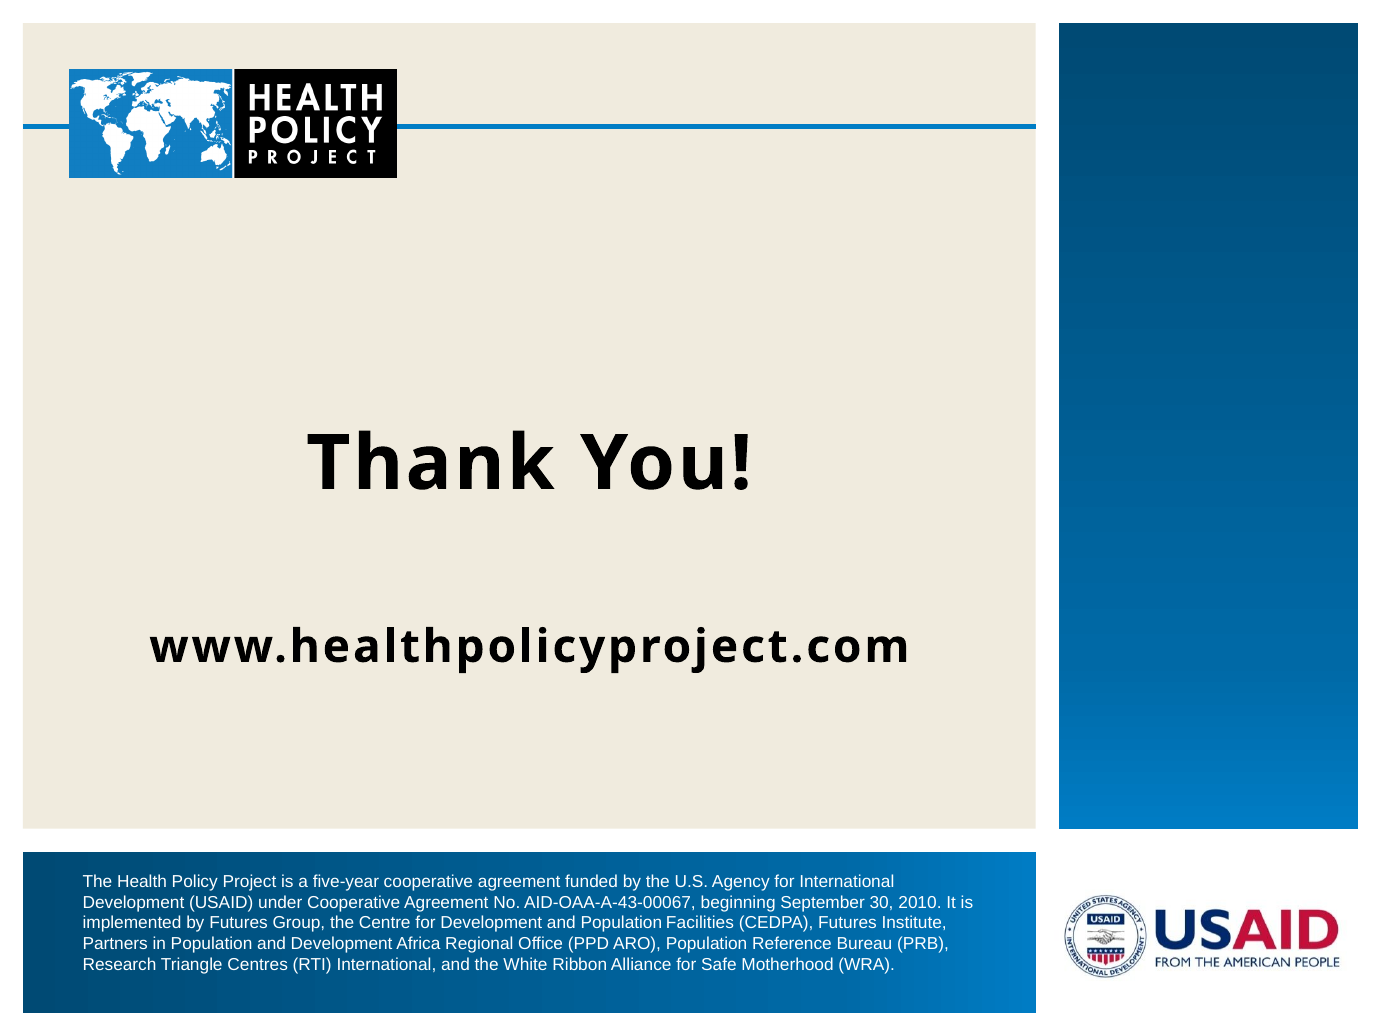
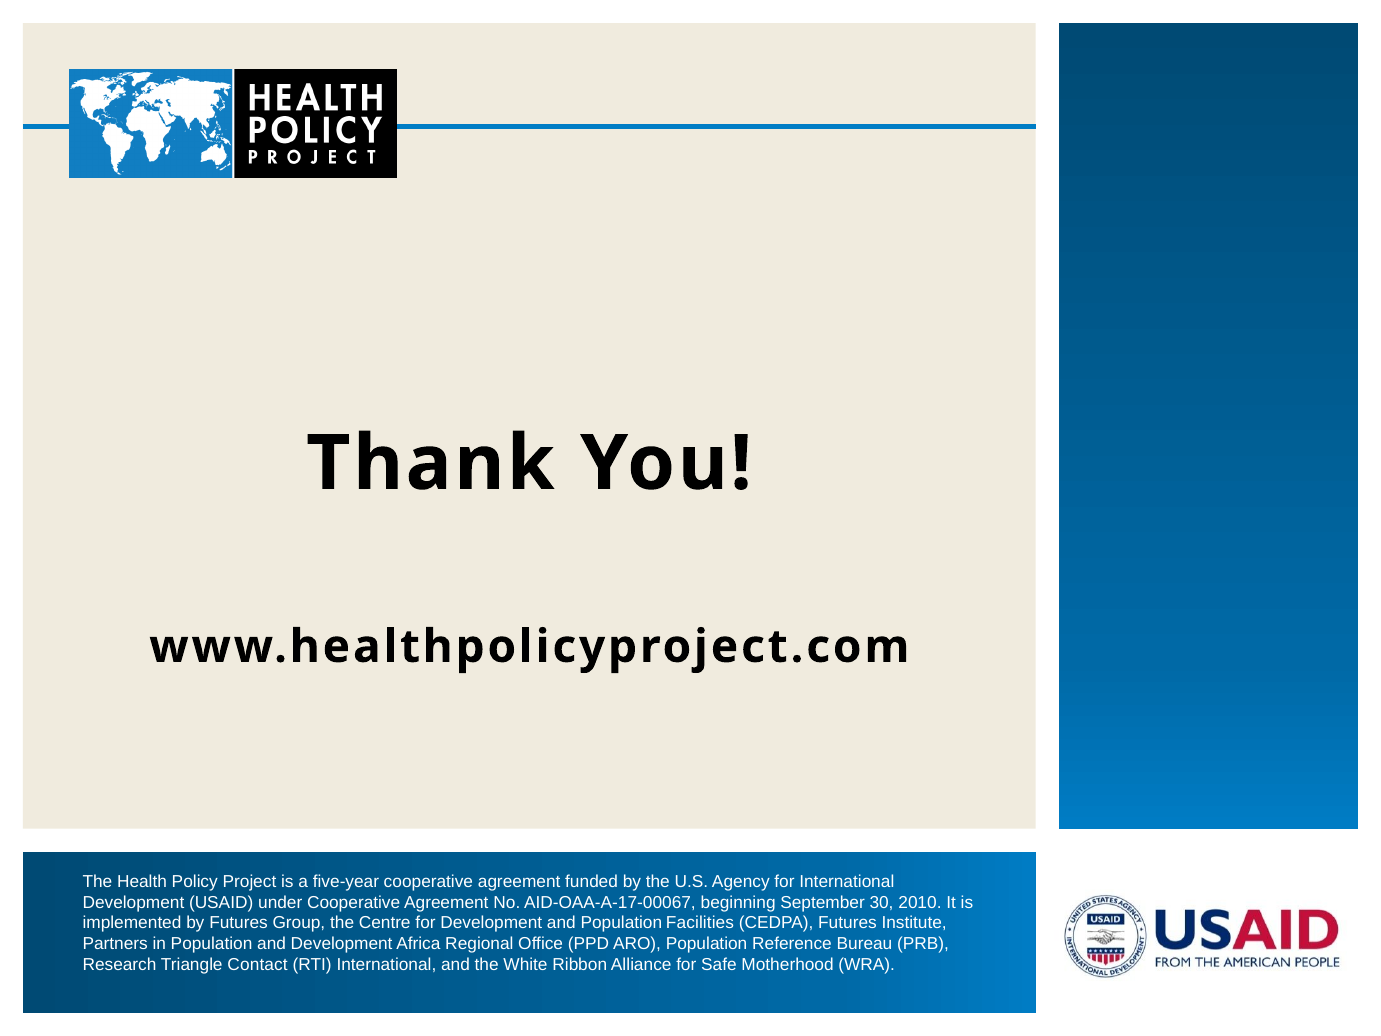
AID-OAA-A-43-00067: AID-OAA-A-43-00067 -> AID-OAA-A-17-00067
Centres: Centres -> Contact
